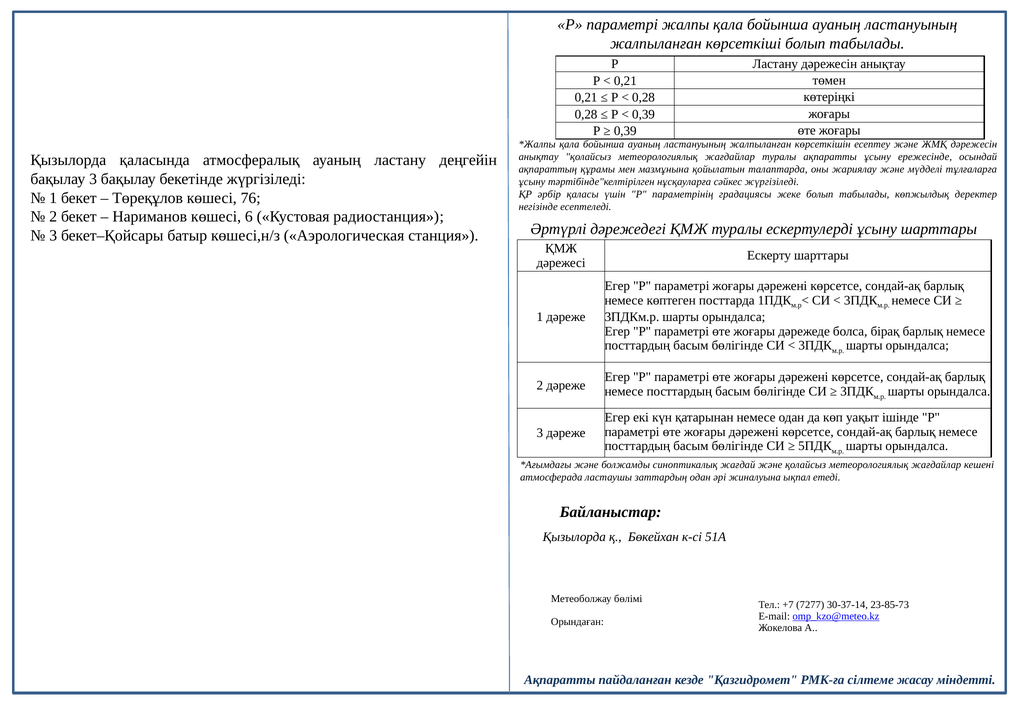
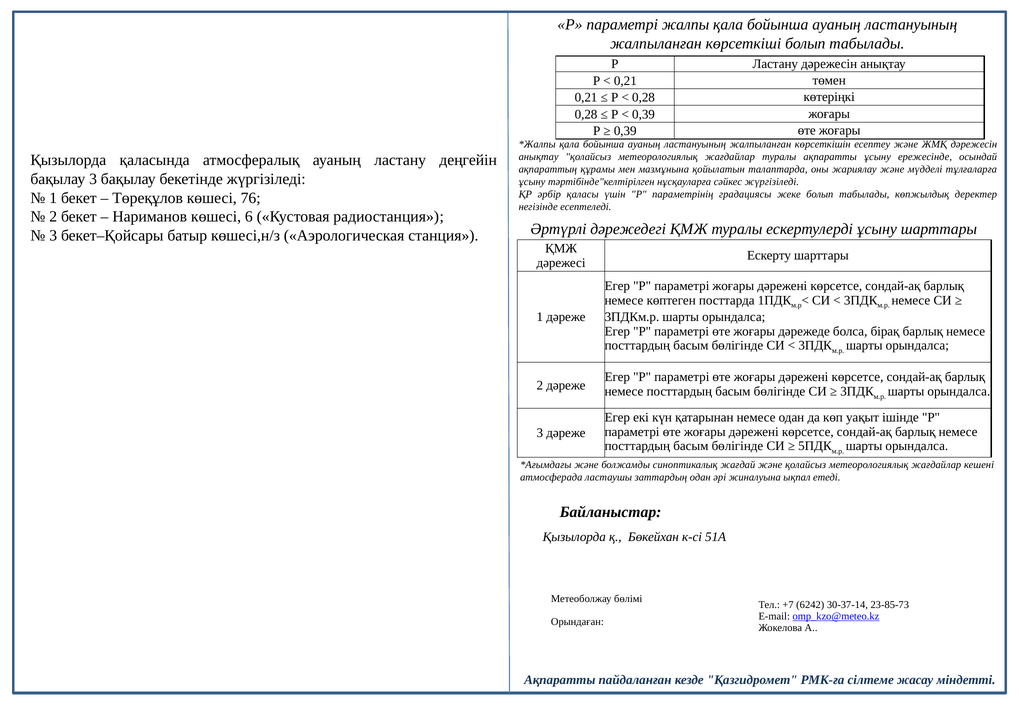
7277: 7277 -> 6242
